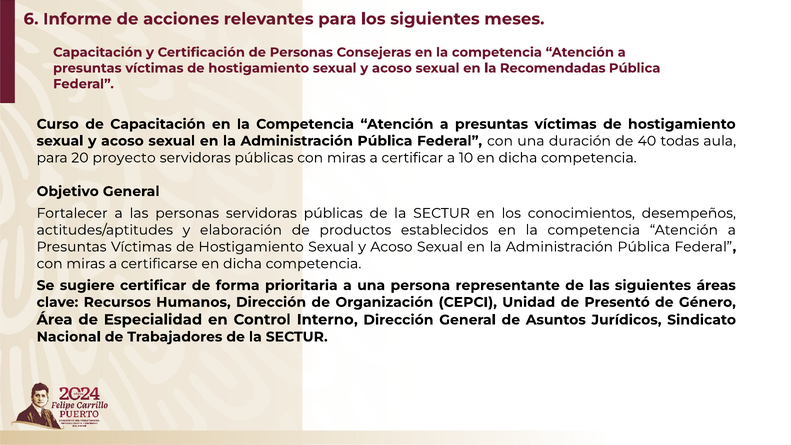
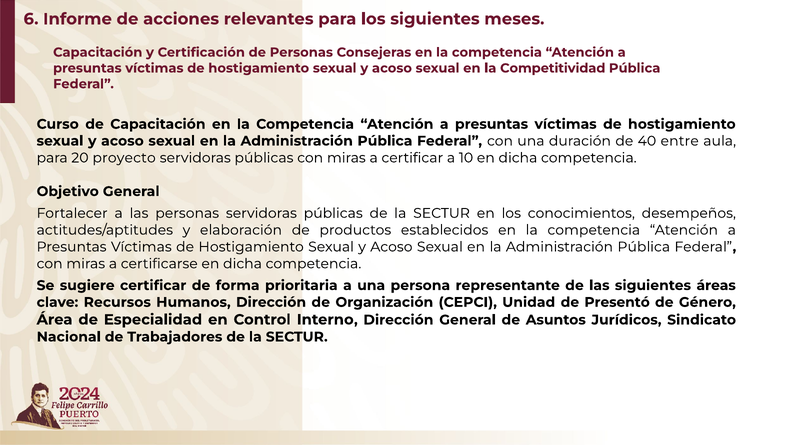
Recomendadas: Recomendadas -> Competitividad
todas: todas -> entre
